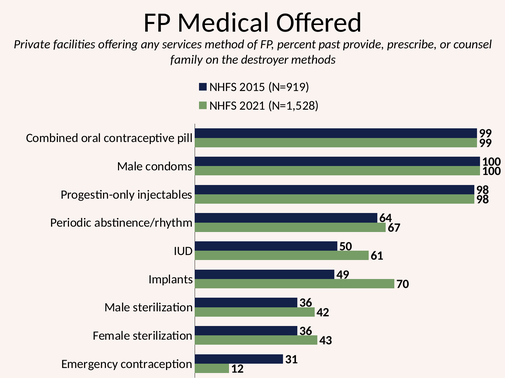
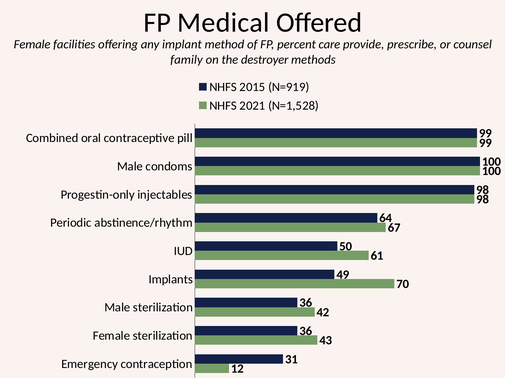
Private at (32, 45): Private -> Female
services: services -> implant
past: past -> care
